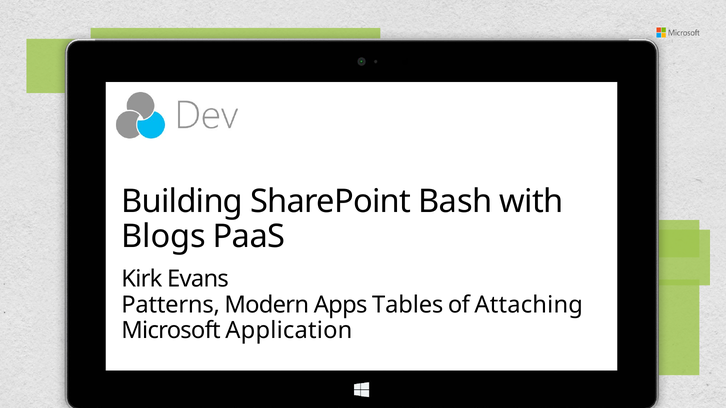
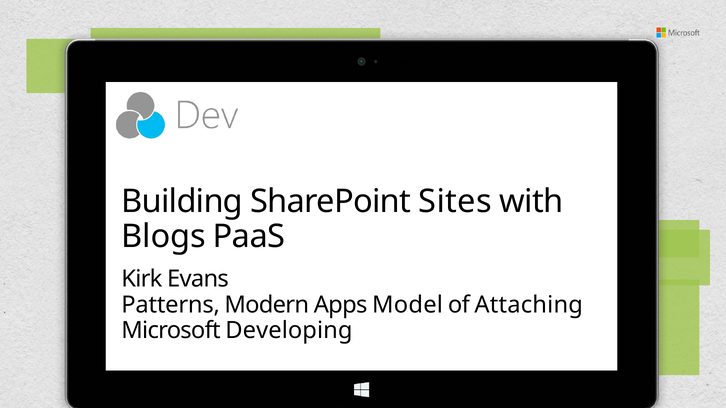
Bash: Bash -> Sites
Tables: Tables -> Model
Application: Application -> Developing
